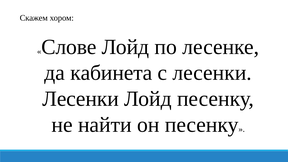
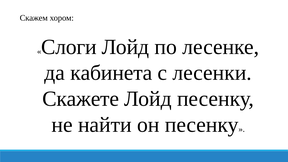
Слове: Слове -> Слоги
Лесенки at (81, 99): Лесенки -> Скажете
